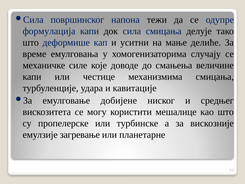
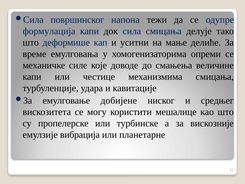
случају: случају -> опреми
загревање: загревање -> вибрација
